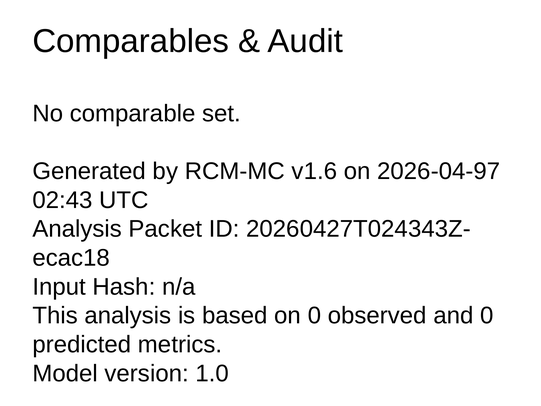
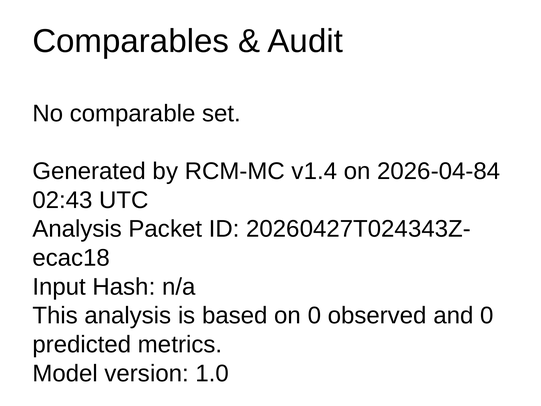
v1.6: v1.6 -> v1.4
2026-04-97: 2026-04-97 -> 2026-04-84
